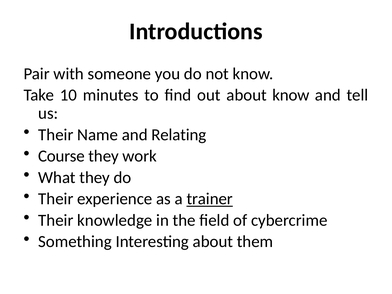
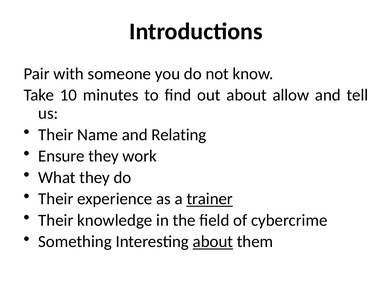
about know: know -> allow
Course: Course -> Ensure
about at (213, 242) underline: none -> present
